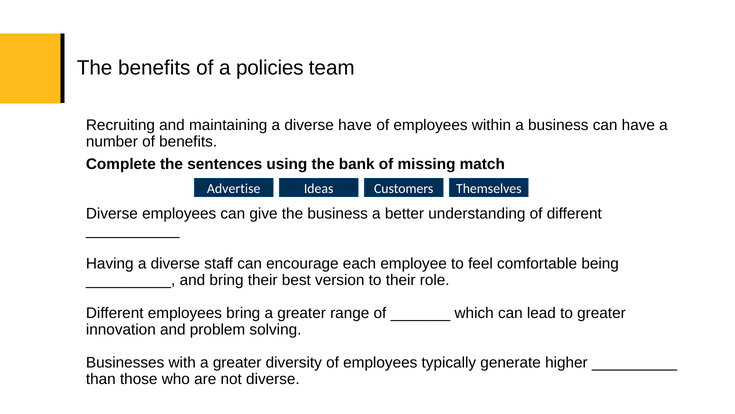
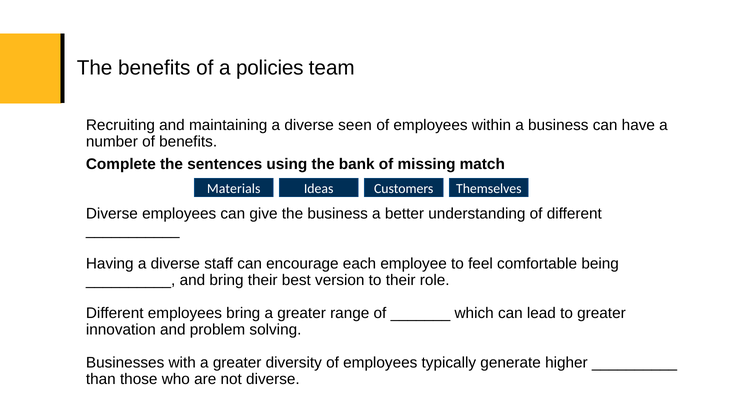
diverse have: have -> seen
Advertise: Advertise -> Materials
